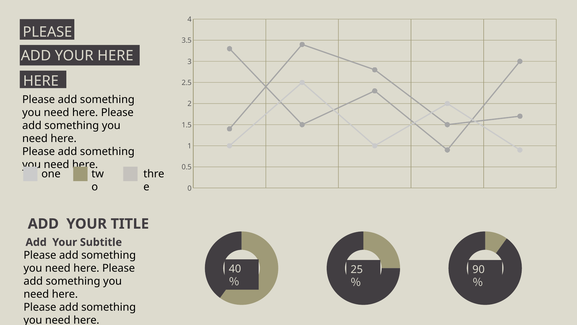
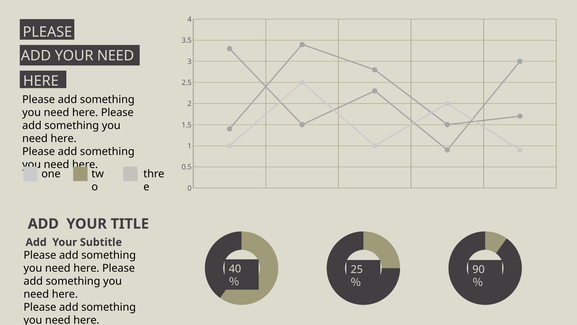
YOUR HERE: HERE -> NEED
